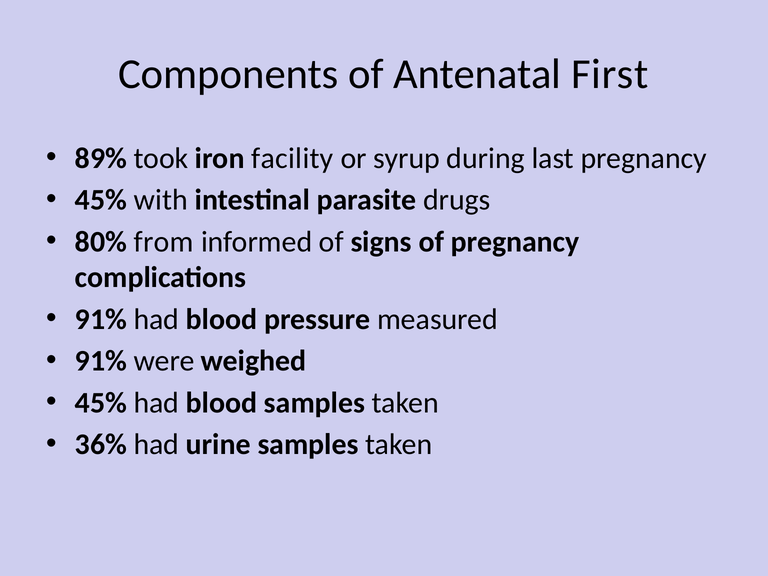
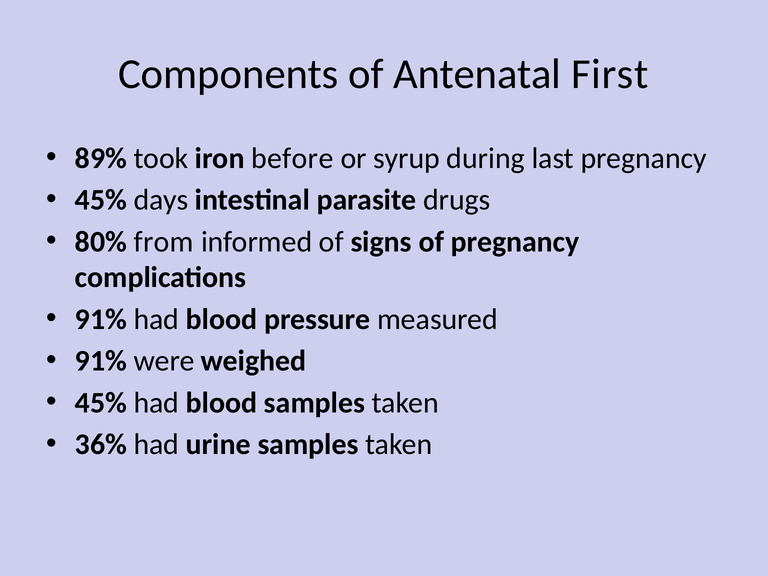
facility: facility -> before
with: with -> days
